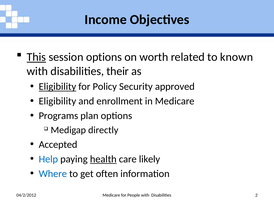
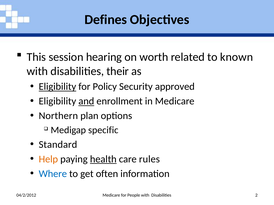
Income: Income -> Defines
This underline: present -> none
session options: options -> hearing
and underline: none -> present
Programs: Programs -> Northern
directly: directly -> specific
Accepted: Accepted -> Standard
Help colour: blue -> orange
likely: likely -> rules
